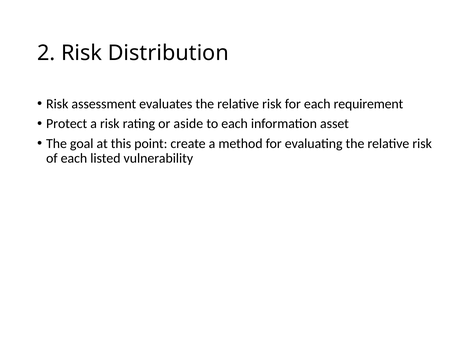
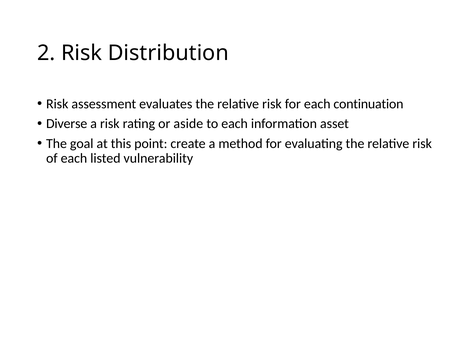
requirement: requirement -> continuation
Protect: Protect -> Diverse
